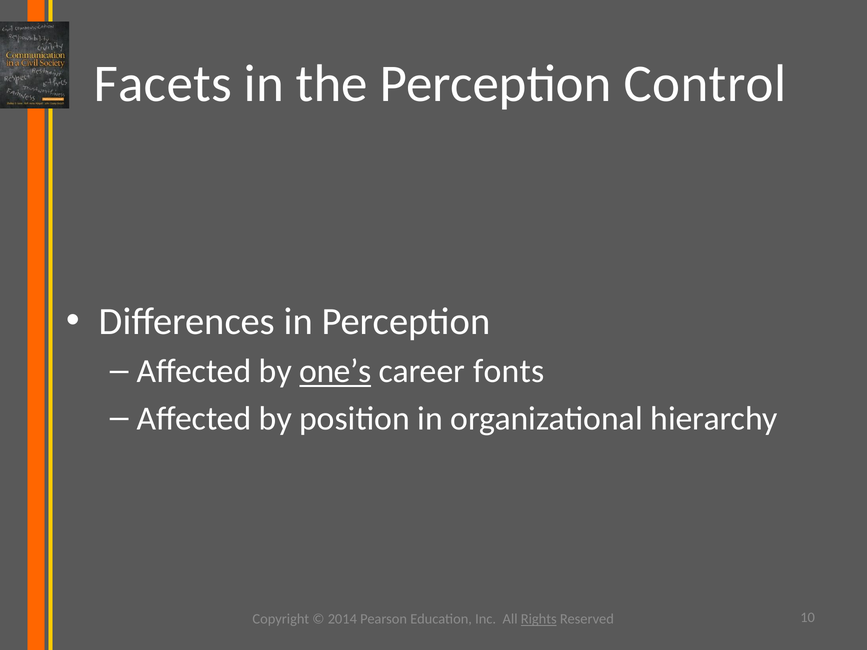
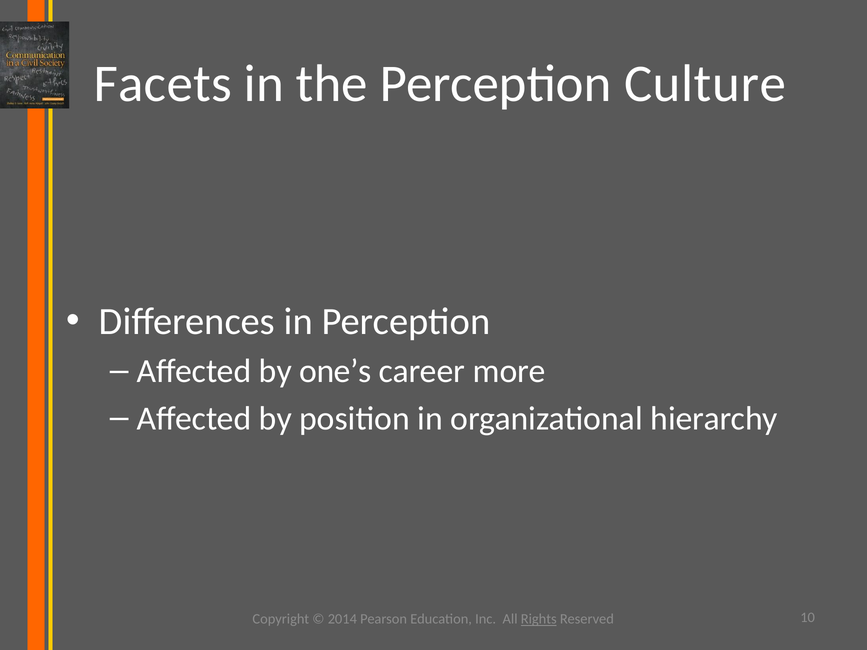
Control: Control -> Culture
one’s underline: present -> none
fonts: fonts -> more
